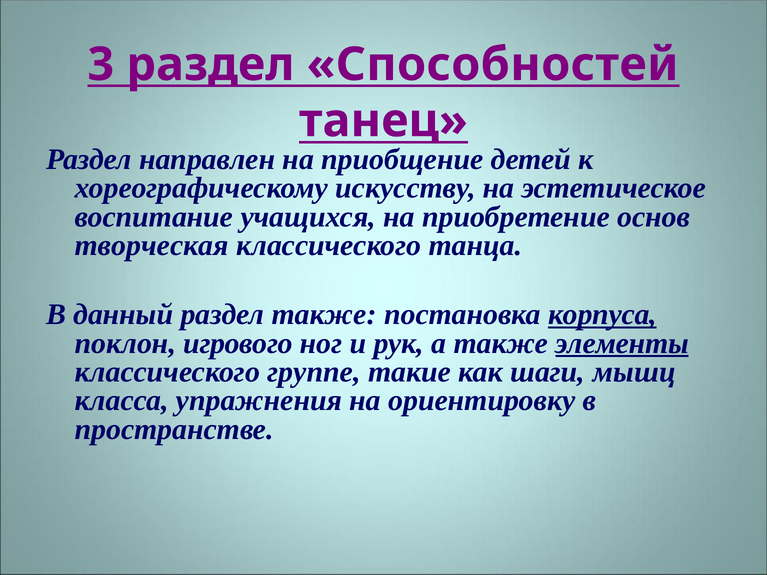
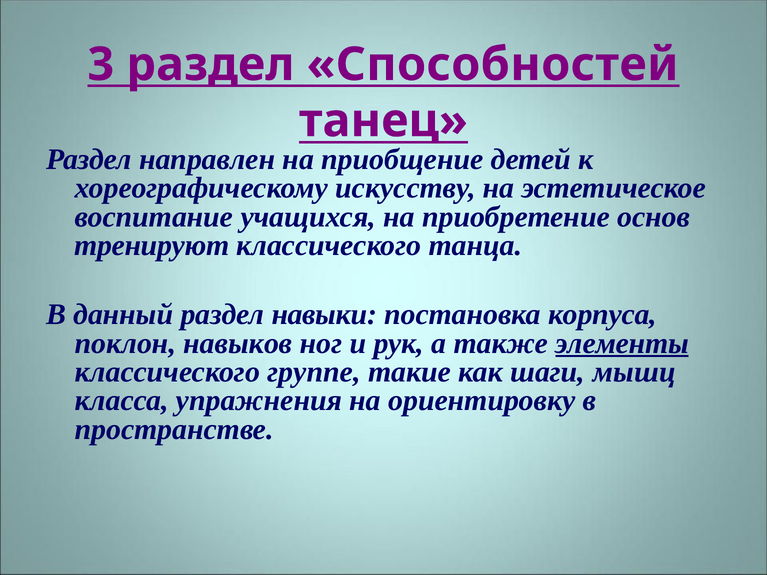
творческая: творческая -> тренируют
раздел также: также -> навыки
корпуса underline: present -> none
игрового: игрового -> навыков
